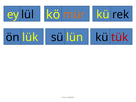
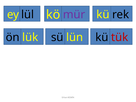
mür colour: orange -> purple
